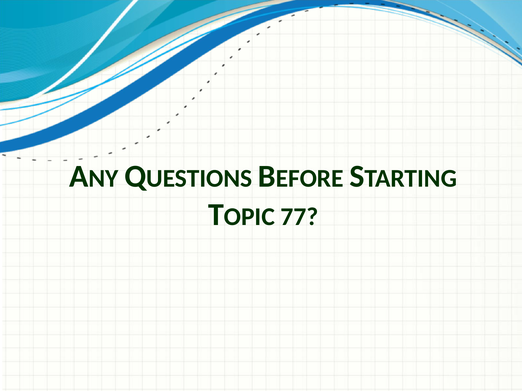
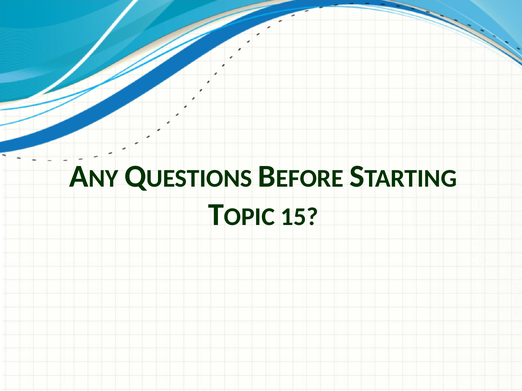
77: 77 -> 15
